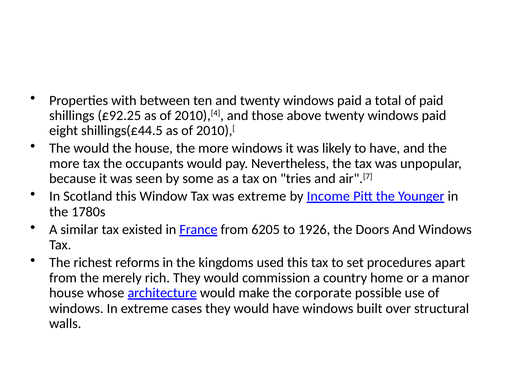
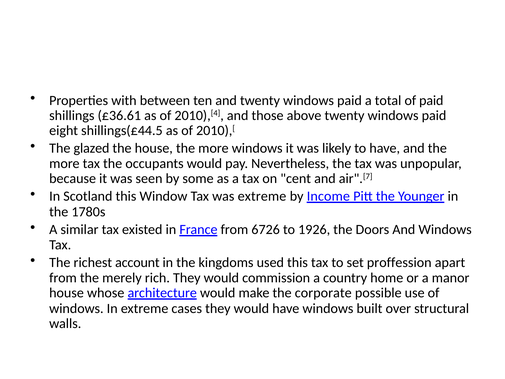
£92.25: £92.25 -> £36.61
The would: would -> glazed
tries: tries -> cent
6205: 6205 -> 6726
reforms: reforms -> account
procedures: procedures -> proffession
